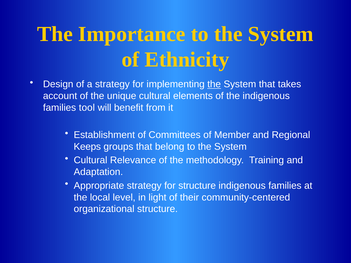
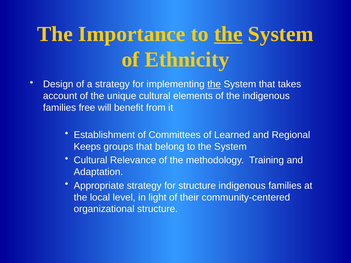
the at (228, 34) underline: none -> present
tool: tool -> free
Member: Member -> Learned
